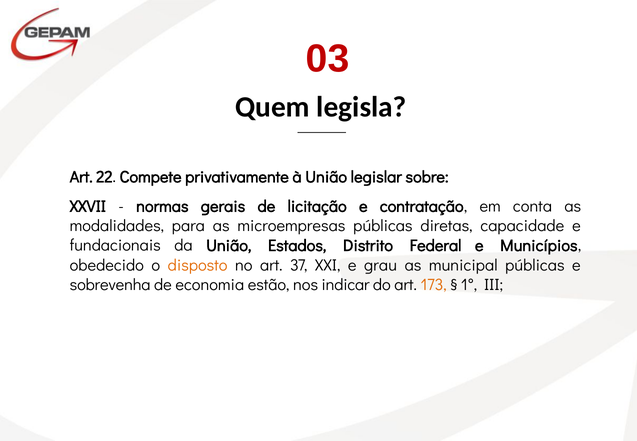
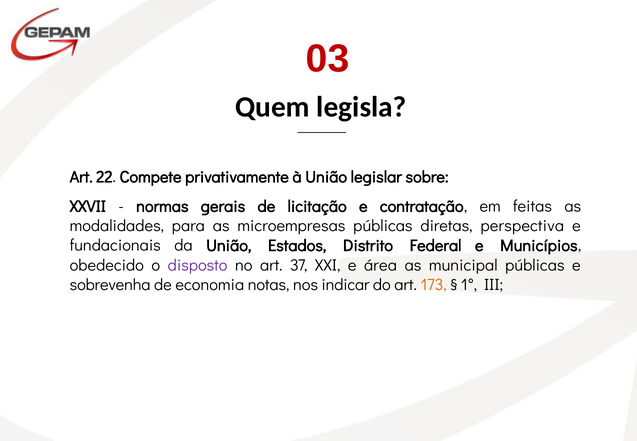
conta: conta -> feitas
capacidade: capacidade -> perspectiva
disposto colour: orange -> purple
grau: grau -> área
estão: estão -> notas
